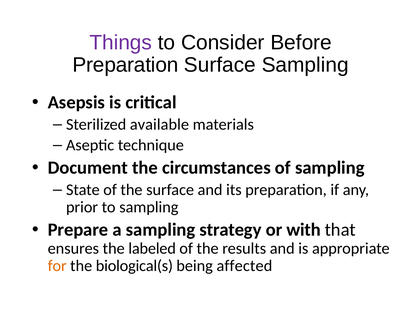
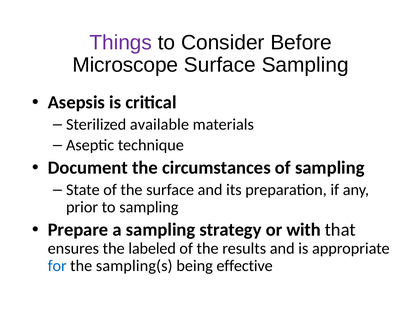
Preparation at (125, 65): Preparation -> Microscope
for colour: orange -> blue
biological(s: biological(s -> sampling(s
affected: affected -> effective
